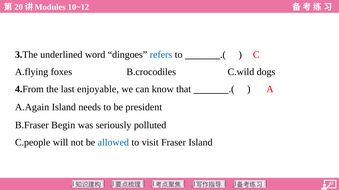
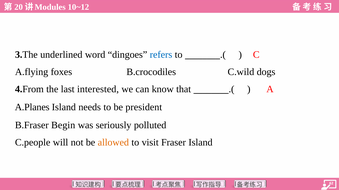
enjoyable: enjoyable -> interested
A.Again: A.Again -> A.Planes
allowed colour: blue -> orange
